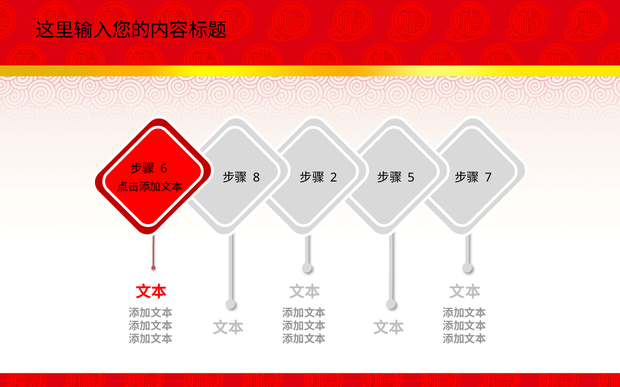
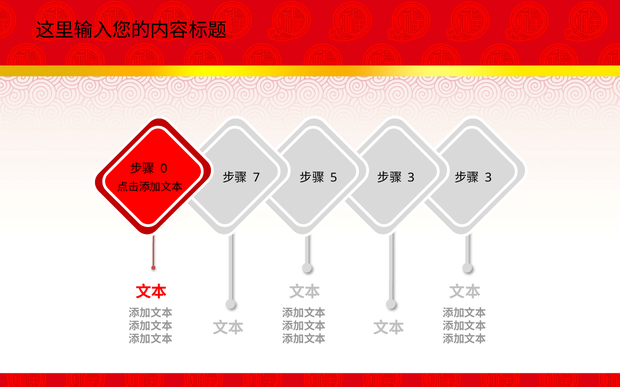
6: 6 -> 0
8: 8 -> 7
2: 2 -> 5
5 at (411, 178): 5 -> 3
7 at (488, 178): 7 -> 3
